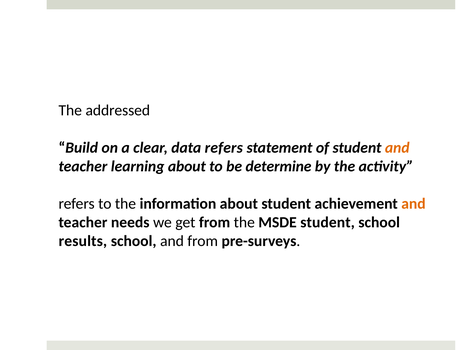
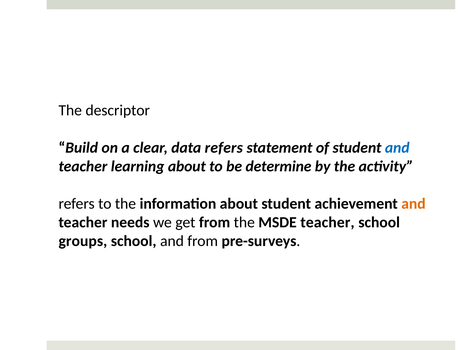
addressed: addressed -> descriptor
and at (397, 148) colour: orange -> blue
MSDE student: student -> teacher
results: results -> groups
